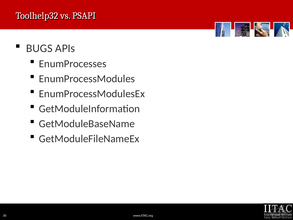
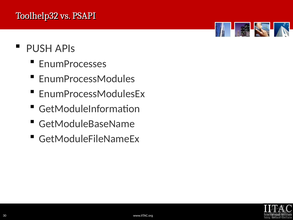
BUGS: BUGS -> PUSH
